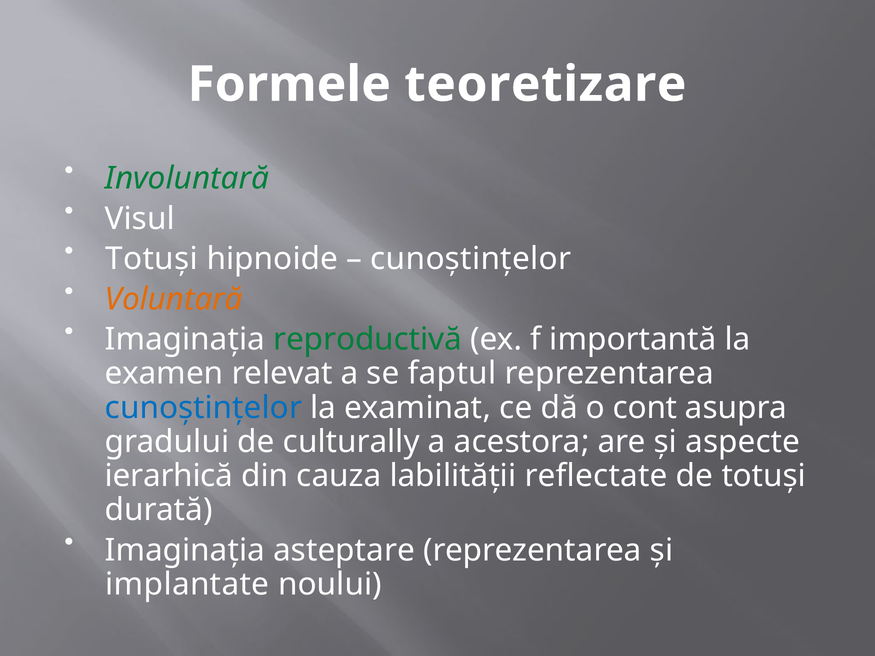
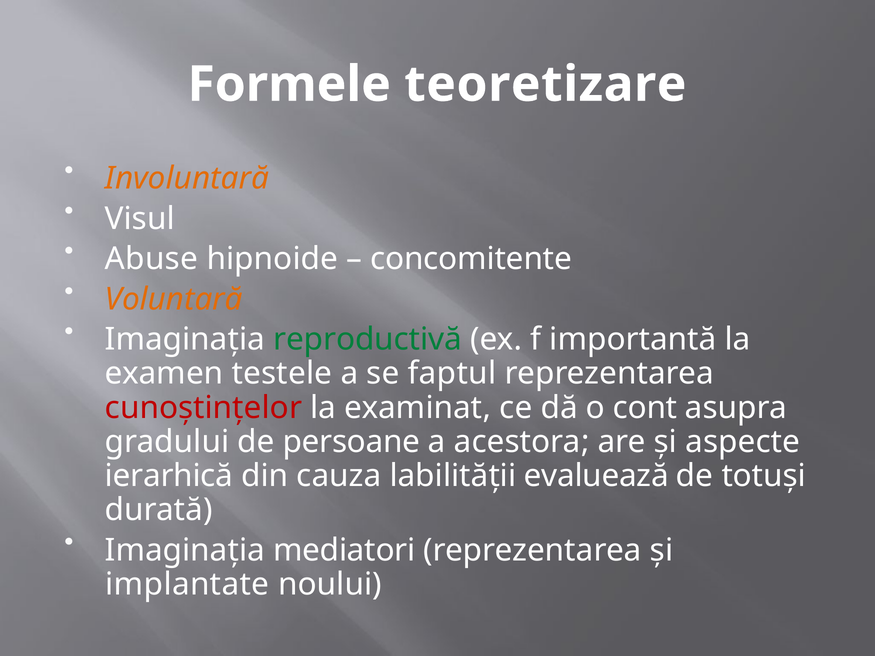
Involuntară colour: green -> orange
Totuşi at (151, 259): Totuşi -> Abuse
cunoştinţelor at (471, 259): cunoştinţelor -> concomitente
relevat: relevat -> testele
cunoştinţelor at (203, 408) colour: blue -> red
culturally: culturally -> persoane
reflectate: reflectate -> evaluează
asteptare: asteptare -> mediatori
